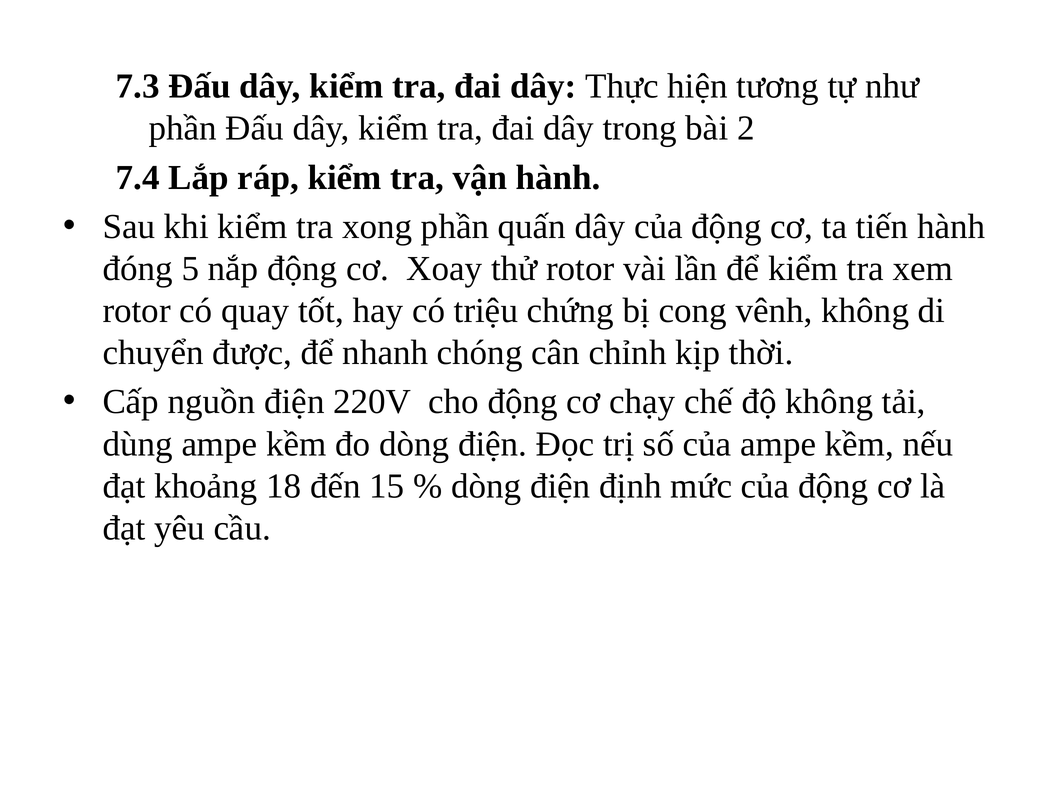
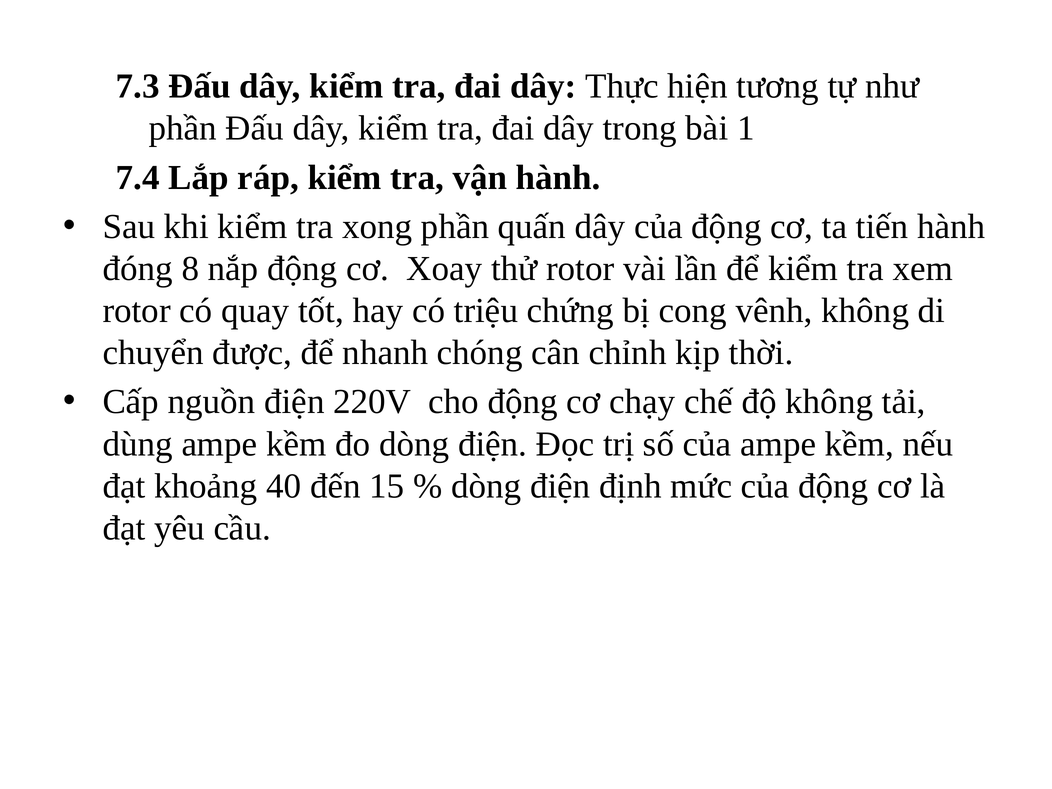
2: 2 -> 1
5: 5 -> 8
18: 18 -> 40
